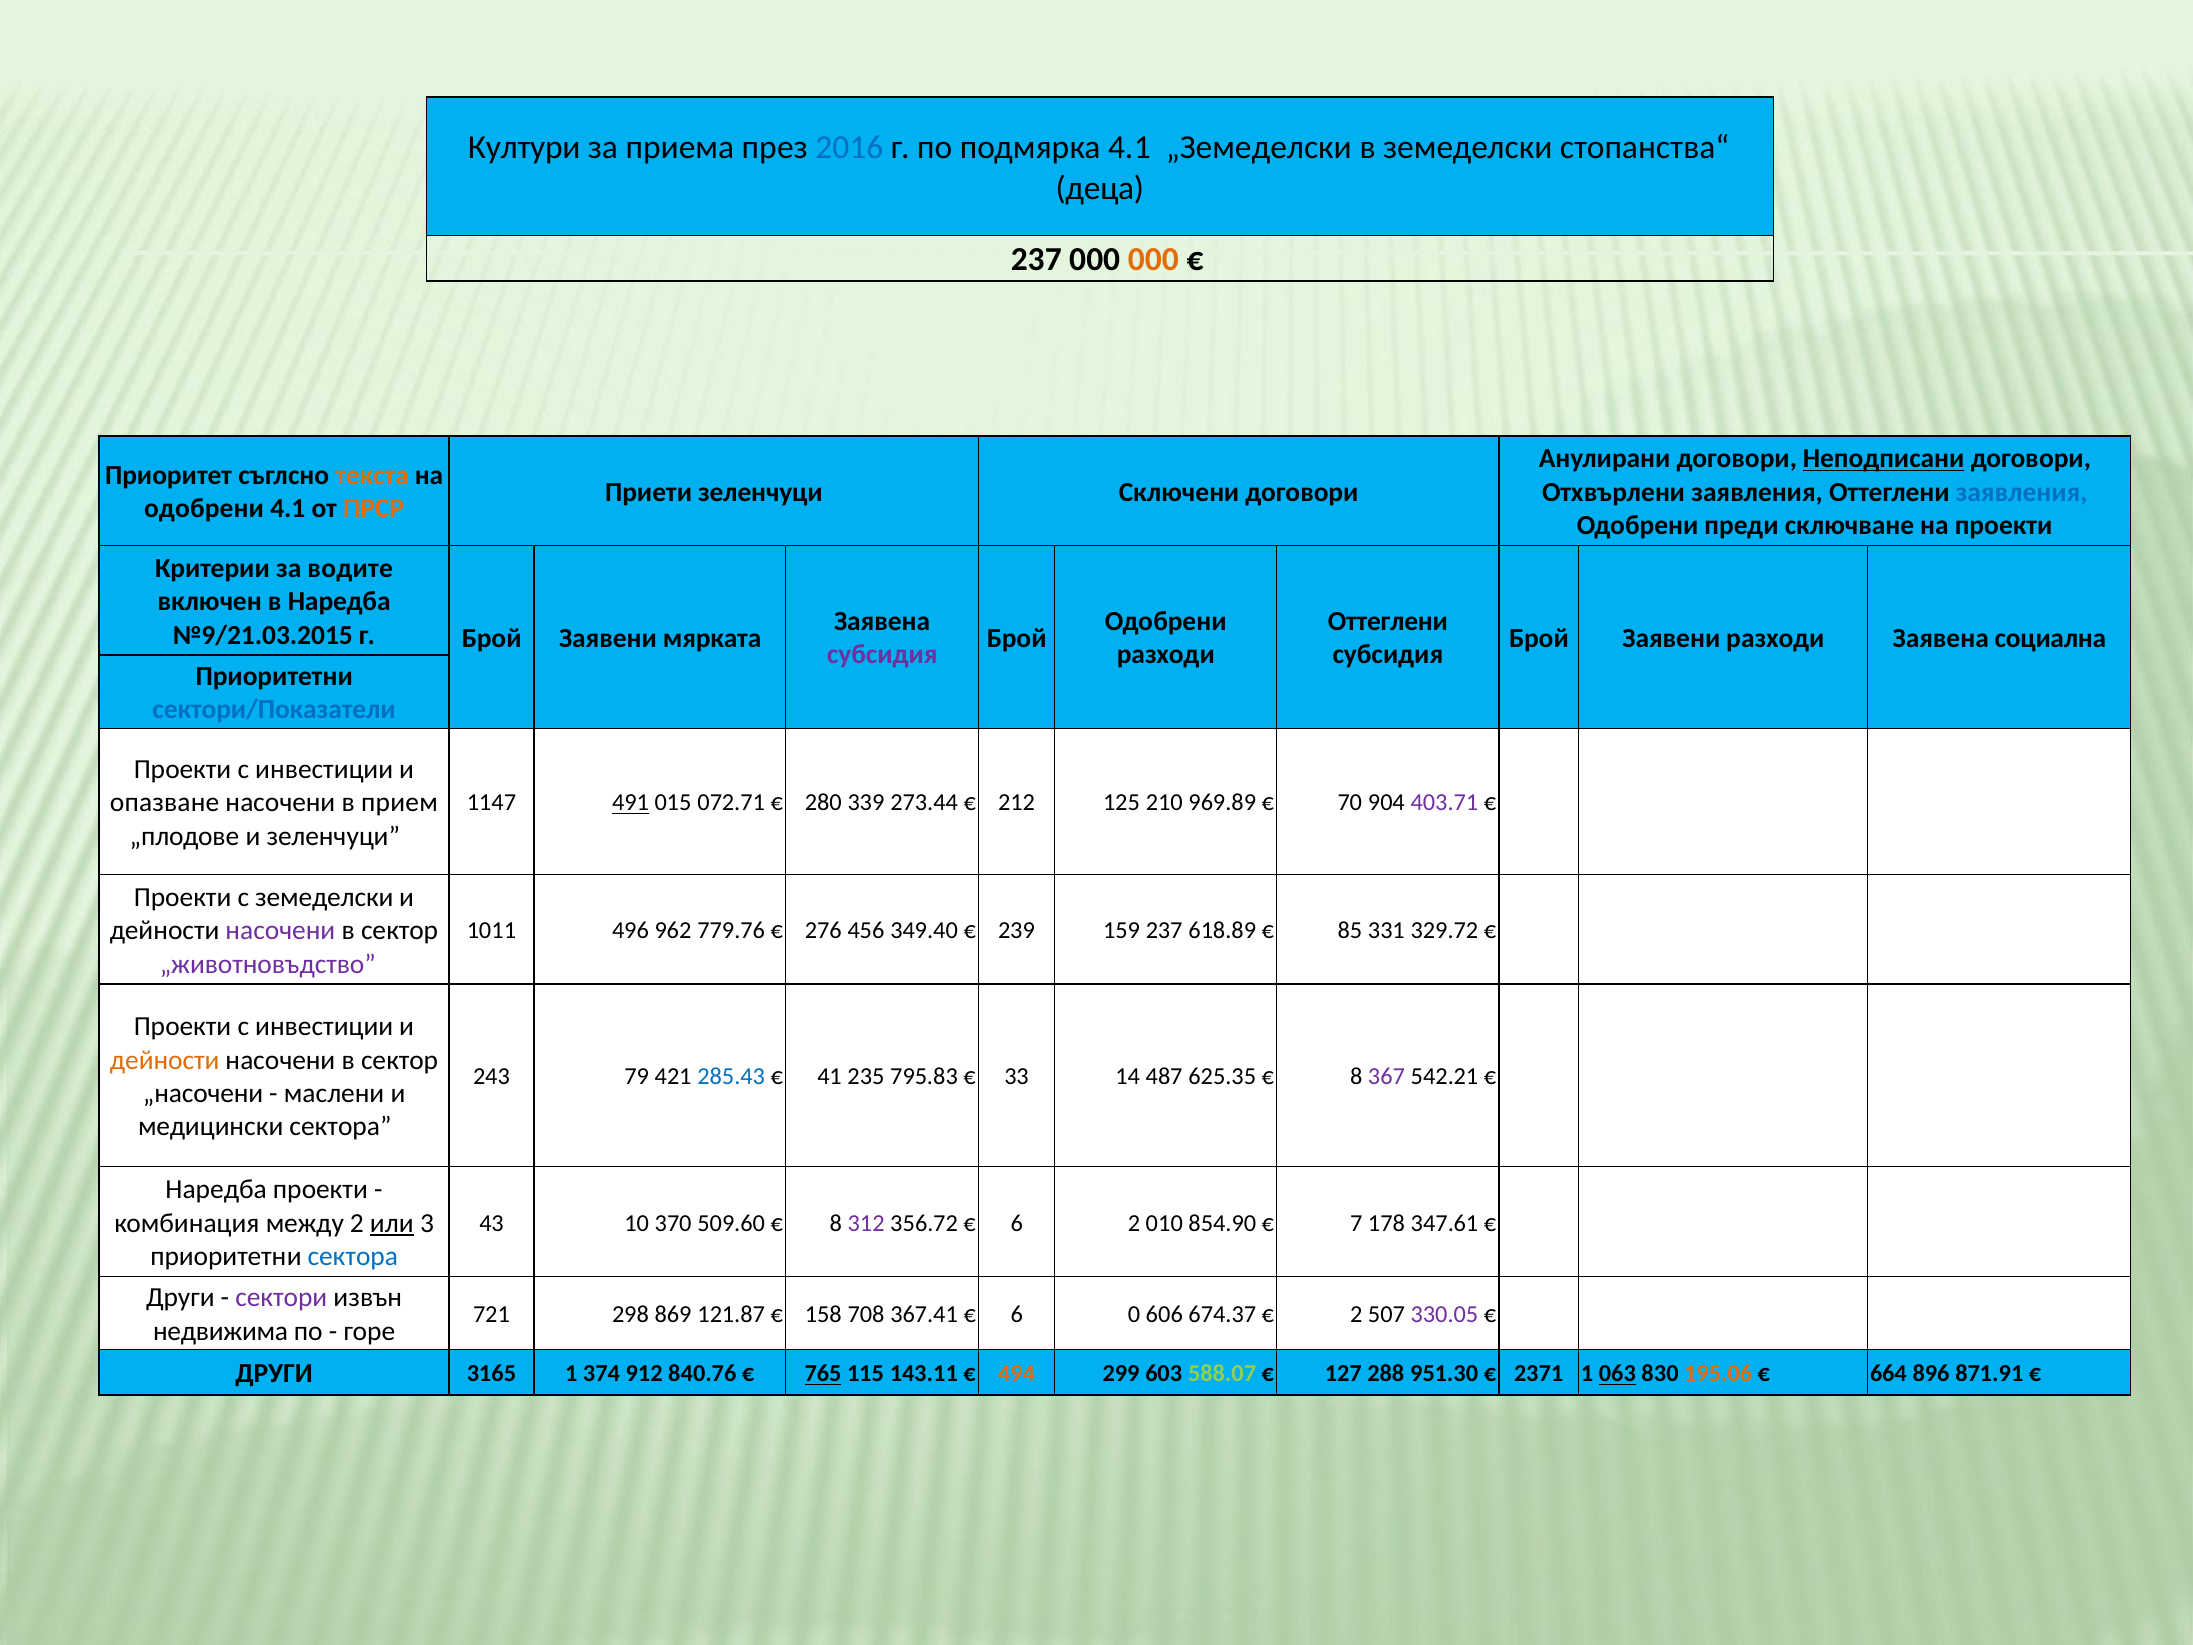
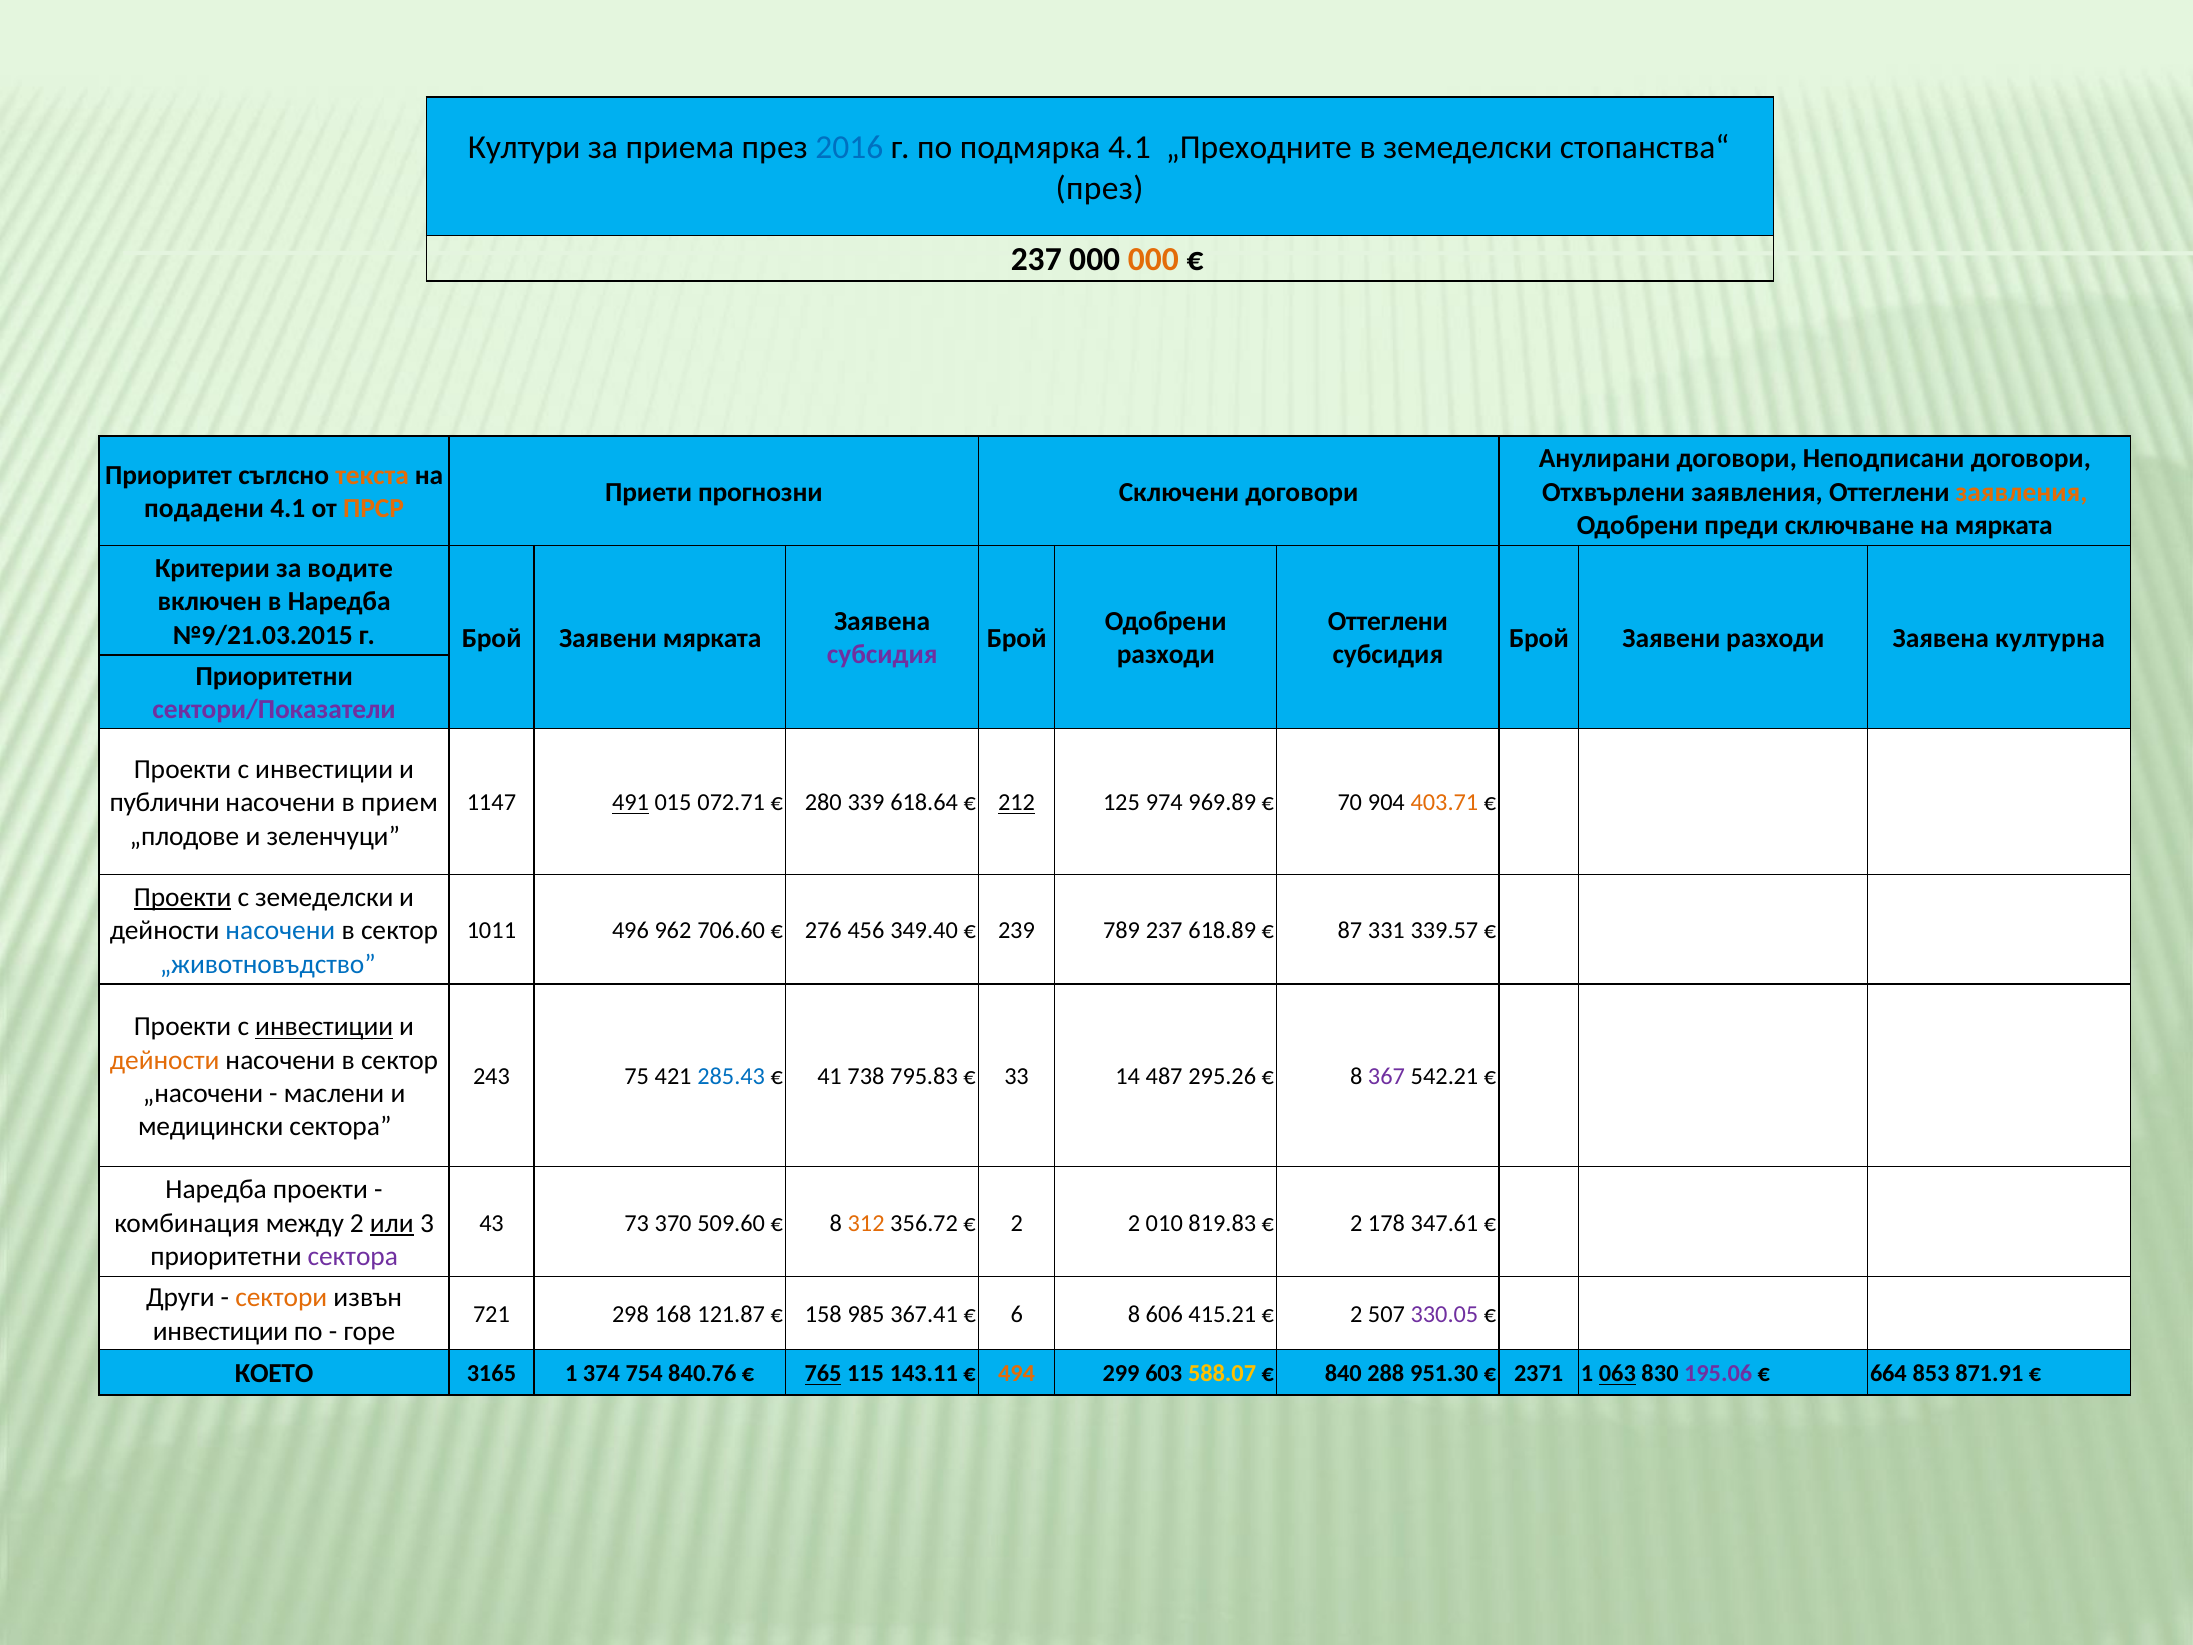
„Земеделски: „Земеделски -> „Преходните
деца at (1100, 188): деца -> през
Неподписани underline: present -> none
Приети зеленчуци: зеленчуци -> прогнозни
заявления at (2022, 492) colour: blue -> orange
одобрени at (204, 509): одобрени -> подадени
на проекти: проекти -> мярката
социална: социална -> културна
сектори/Показатели colour: blue -> purple
опазване: опазване -> публични
273.44: 273.44 -> 618.64
212 underline: none -> present
210: 210 -> 974
403.71 colour: purple -> orange
Проекти at (183, 897) underline: none -> present
насочени at (280, 930) colour: purple -> blue
779.76: 779.76 -> 706.60
159: 159 -> 789
85: 85 -> 87
329.72: 329.72 -> 339.57
„животновъдство colour: purple -> blue
инвестиции at (324, 1027) underline: none -> present
79: 79 -> 75
235: 235 -> 738
625.35: 625.35 -> 295.26
10: 10 -> 73
312 colour: purple -> orange
6 at (1017, 1223): 6 -> 2
854.90: 854.90 -> 819.83
7 at (1356, 1223): 7 -> 2
сектора at (353, 1256) colour: blue -> purple
сектори colour: purple -> orange
869: 869 -> 168
708: 708 -> 985
6 0: 0 -> 8
674.37: 674.37 -> 415.21
недвижима at (221, 1331): недвижима -> инвестиции
ДРУГИ at (274, 1373): ДРУГИ -> КОЕТО
912: 912 -> 754
588.07 colour: light green -> yellow
127: 127 -> 840
195.06 colour: orange -> purple
896: 896 -> 853
